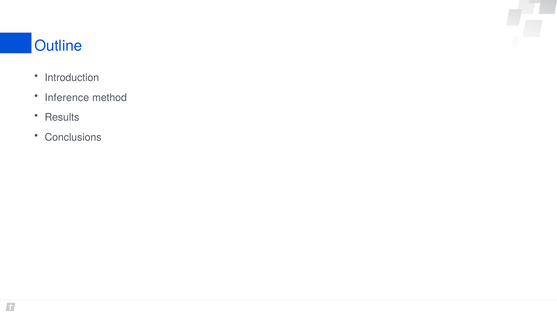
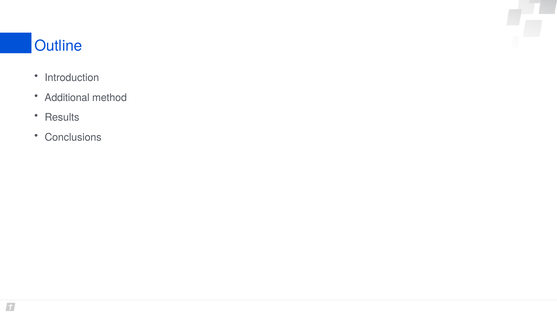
Inference: Inference -> Additional
